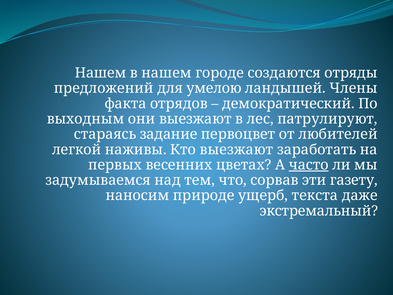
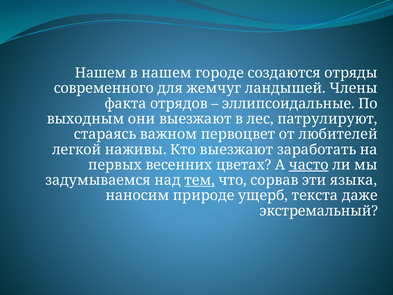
предложений: предложений -> современного
умелою: умелою -> жемчуг
демократический: демократический -> эллипсоидальные
задание: задание -> важном
тем underline: none -> present
газету: газету -> языка
